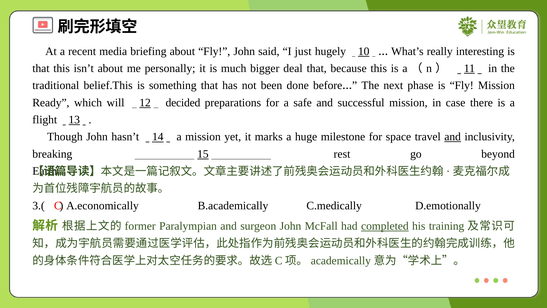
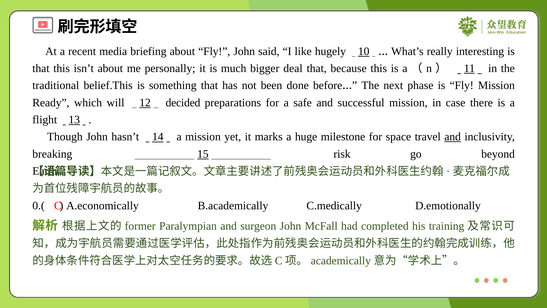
just: just -> like
rest: rest -> risk
3.(: 3.( -> 0.(
completed underline: present -> none
